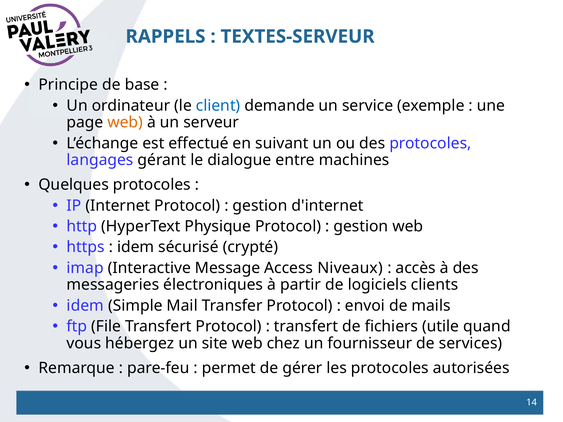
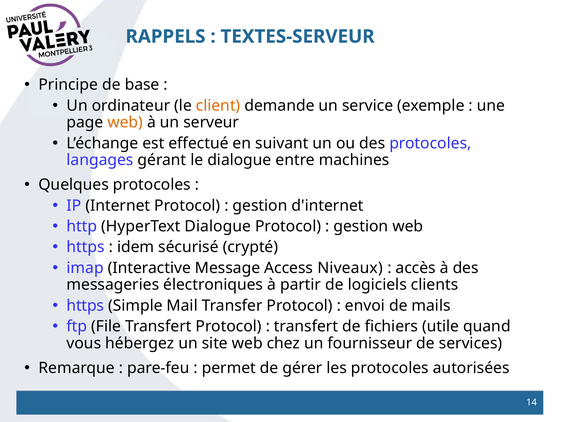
client colour: blue -> orange
HyperText Physique: Physique -> Dialogue
idem at (85, 306): idem -> https
